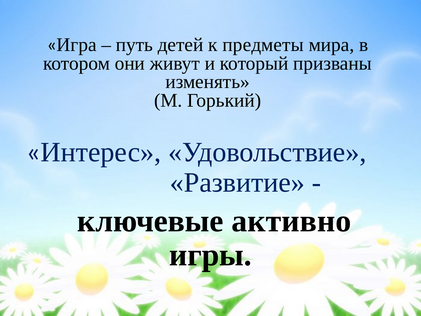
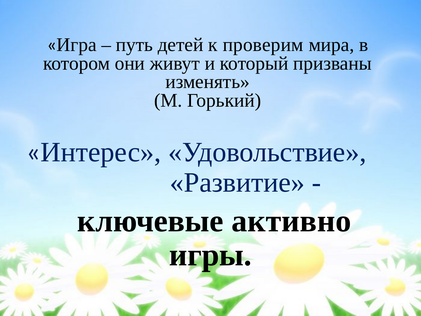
предметы: предметы -> проверим
